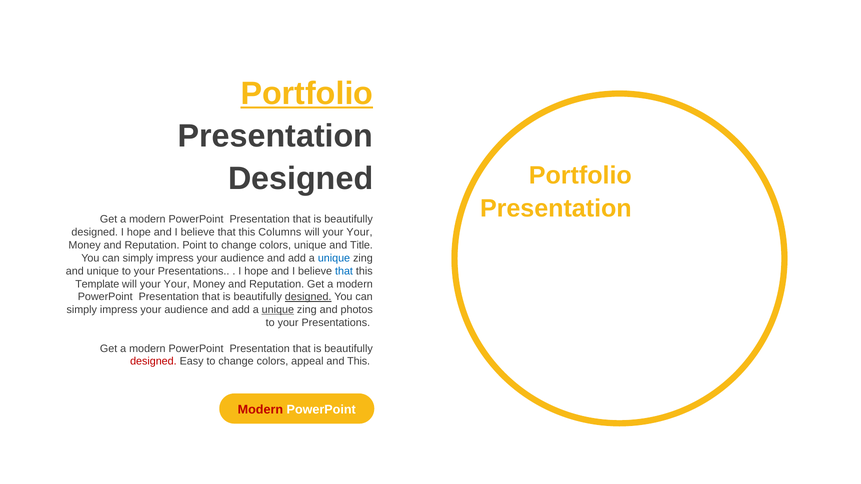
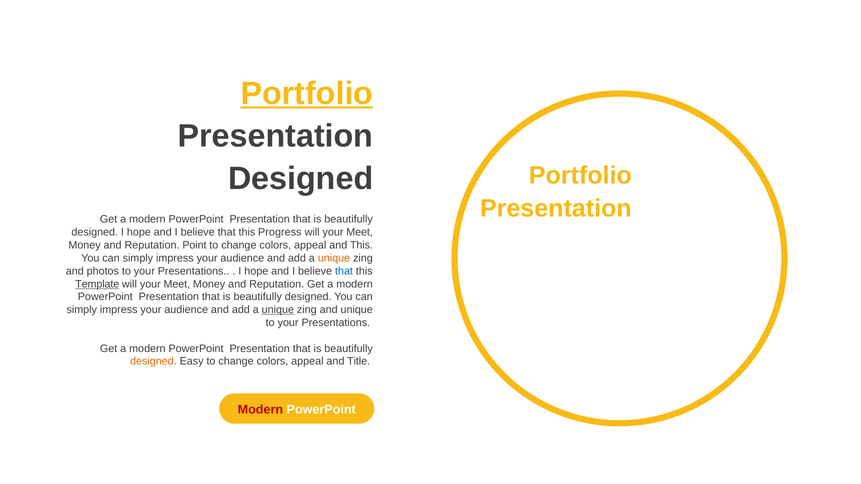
Columns: Columns -> Progress
Your at (359, 232): Your -> Meet
unique at (310, 245): unique -> appeal
and Title: Title -> This
unique at (334, 258) colour: blue -> orange
and unique: unique -> photos
Template underline: none -> present
Your at (177, 284): Your -> Meet
designed at (308, 297) underline: present -> none
and photos: photos -> unique
designed at (153, 362) colour: red -> orange
and This: This -> Title
